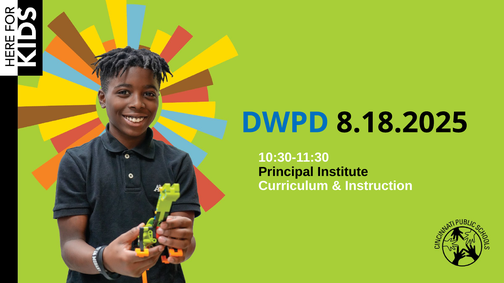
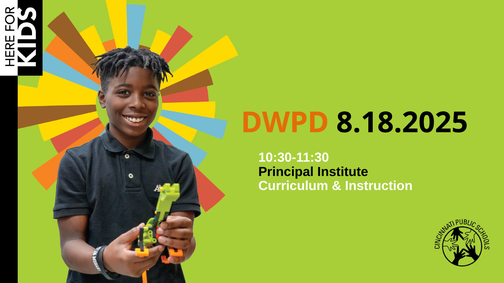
DWPD colour: blue -> orange
